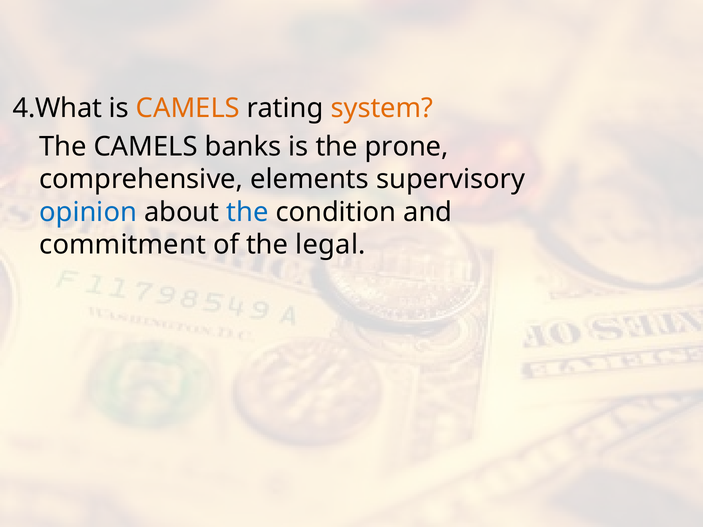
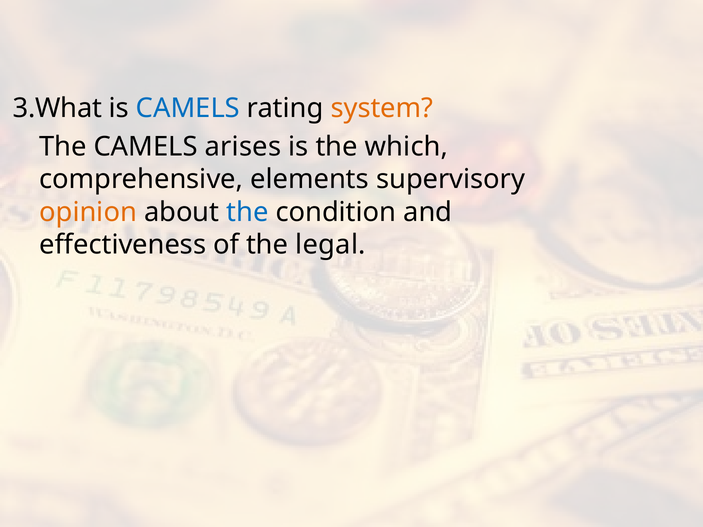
4.What: 4.What -> 3.What
CAMELS at (188, 108) colour: orange -> blue
banks: banks -> arises
prone: prone -> which
opinion colour: blue -> orange
commitment: commitment -> effectiveness
